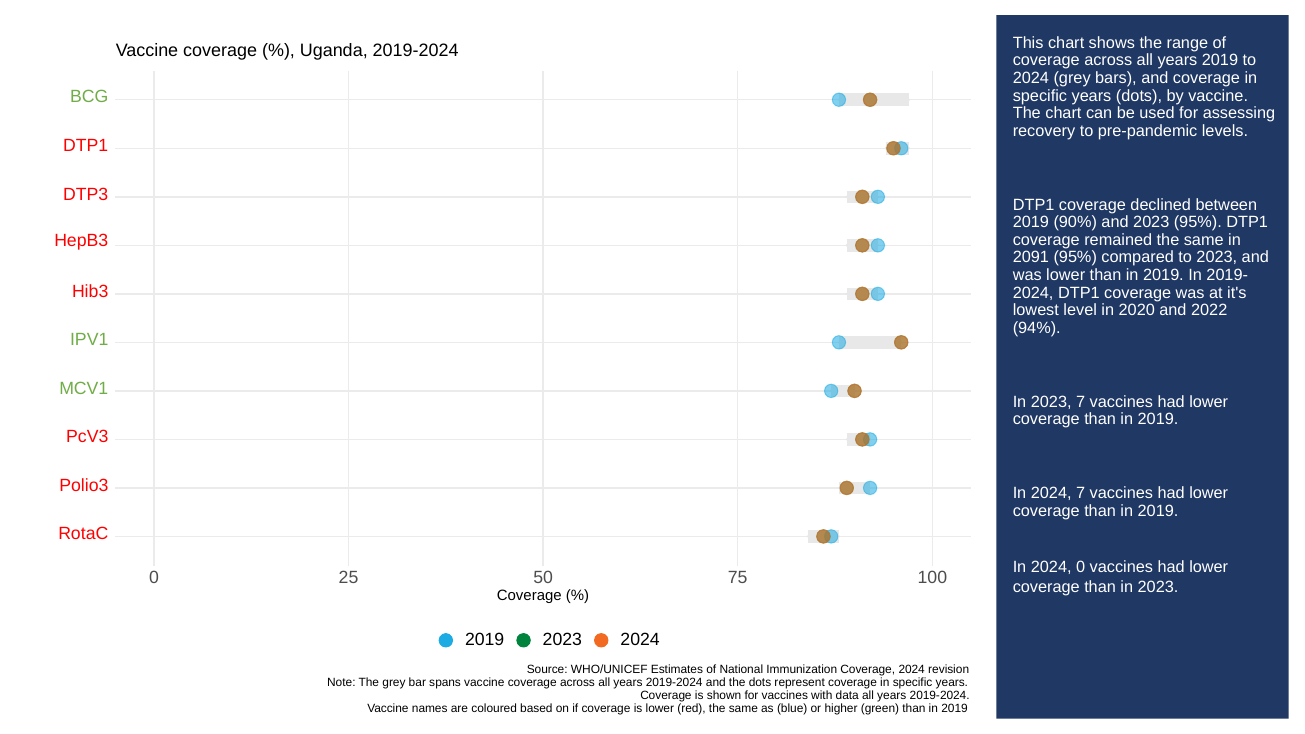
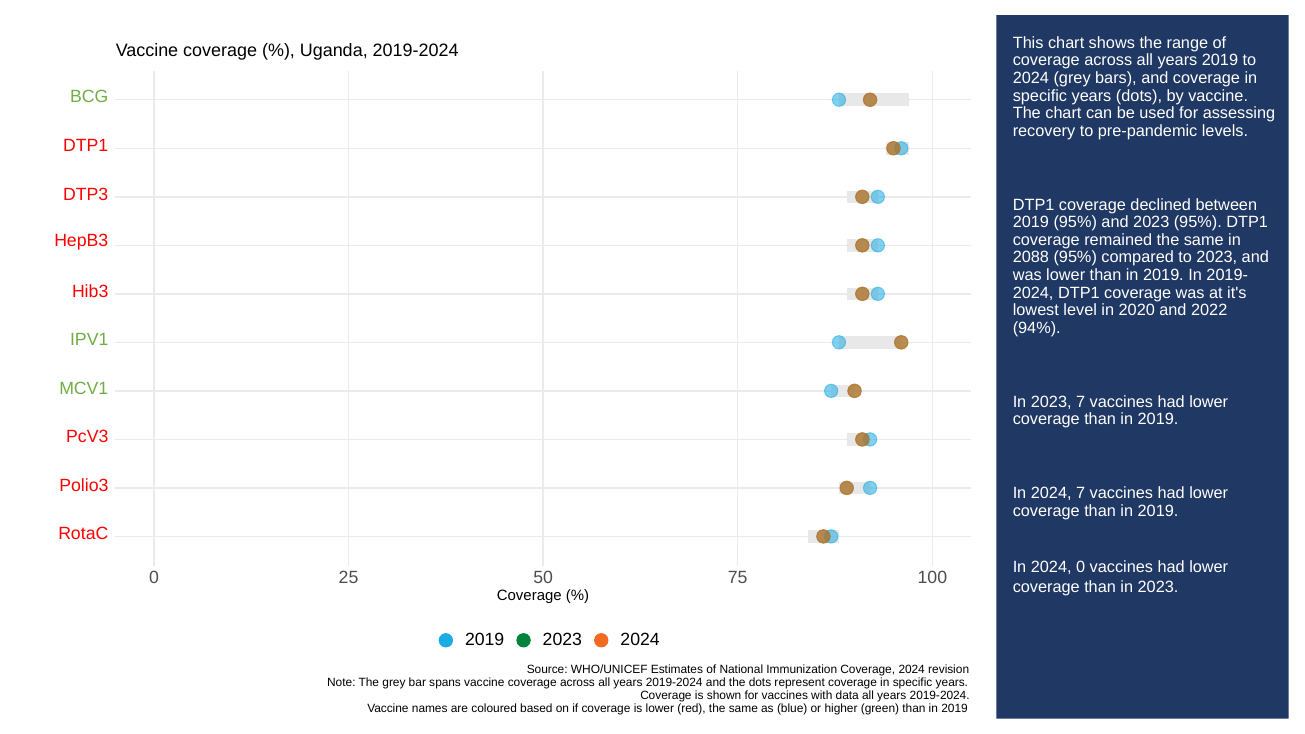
2019 90%: 90% -> 95%
2091: 2091 -> 2088
